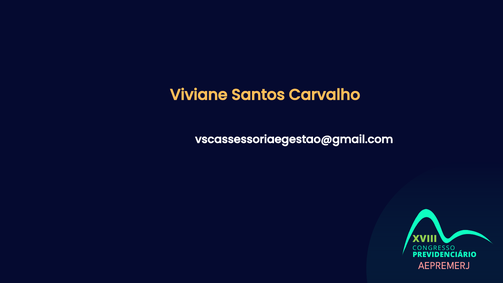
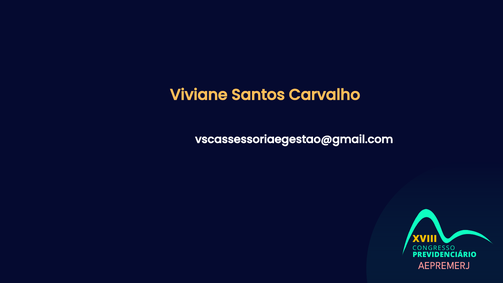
XVIII colour: light green -> yellow
